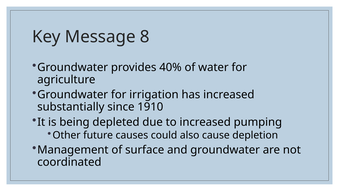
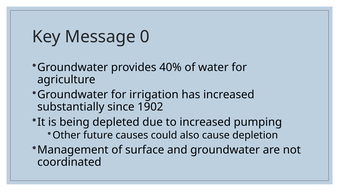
8: 8 -> 0
1910: 1910 -> 1902
